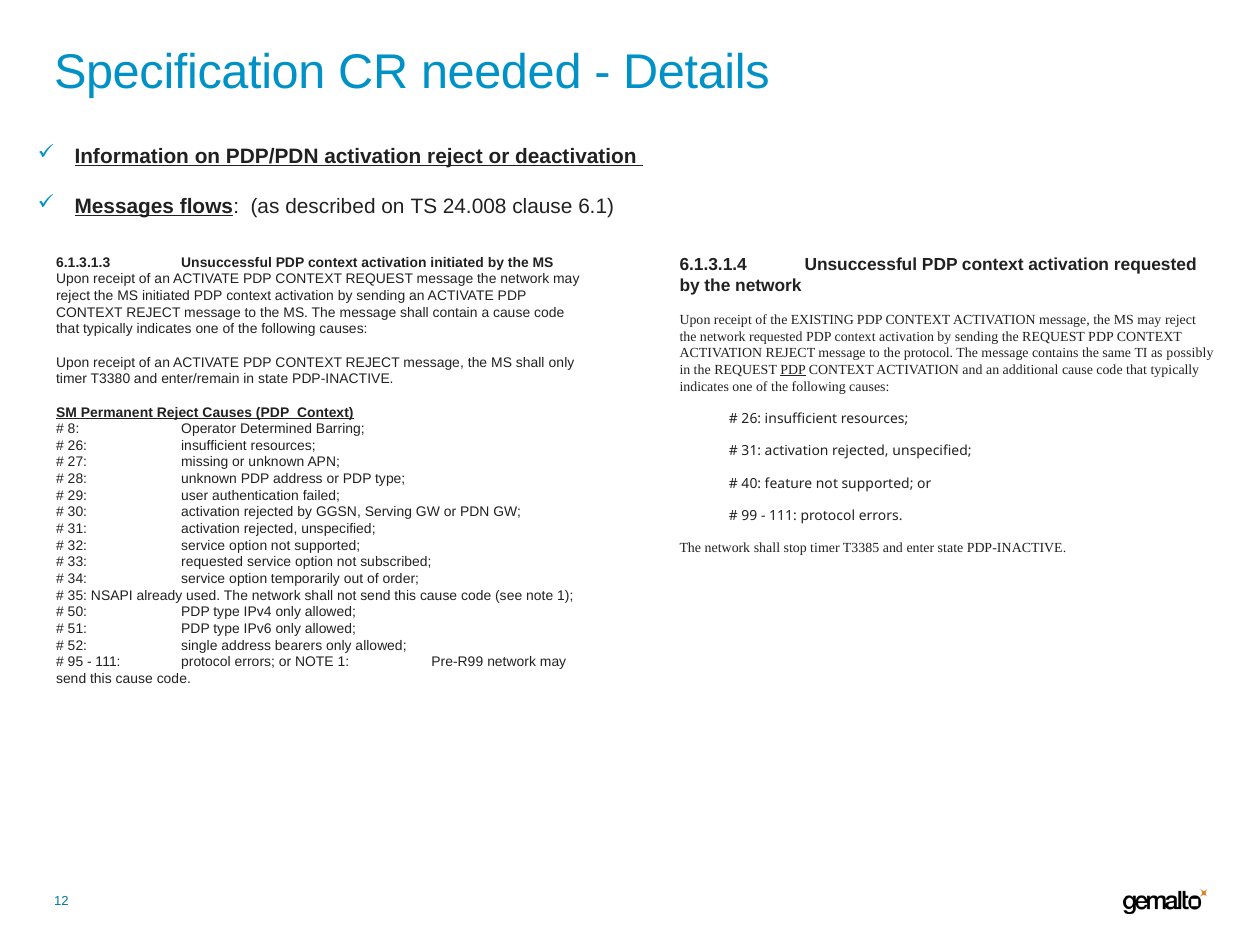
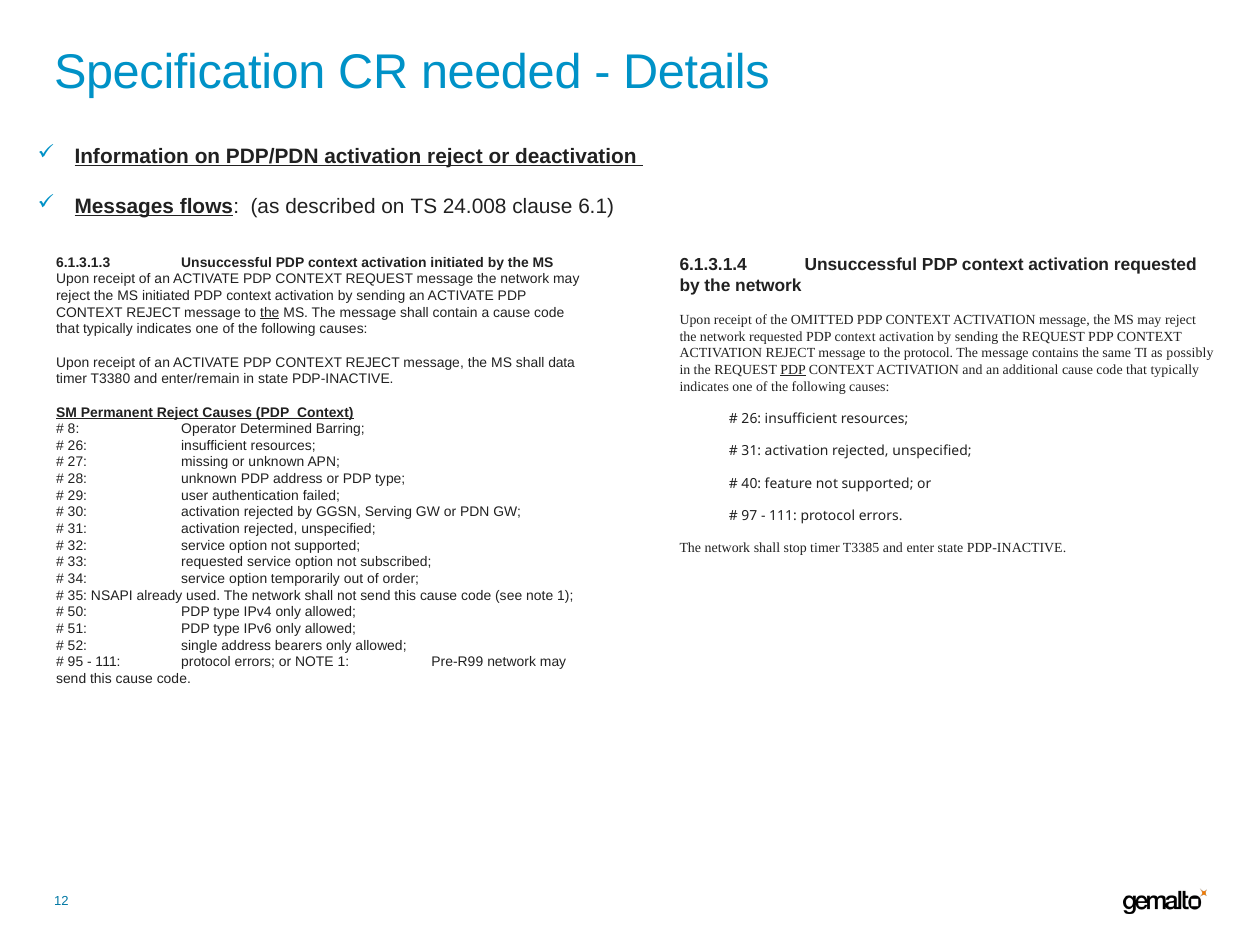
the at (270, 312) underline: none -> present
EXISTING: EXISTING -> OMITTED
shall only: only -> data
99: 99 -> 97
